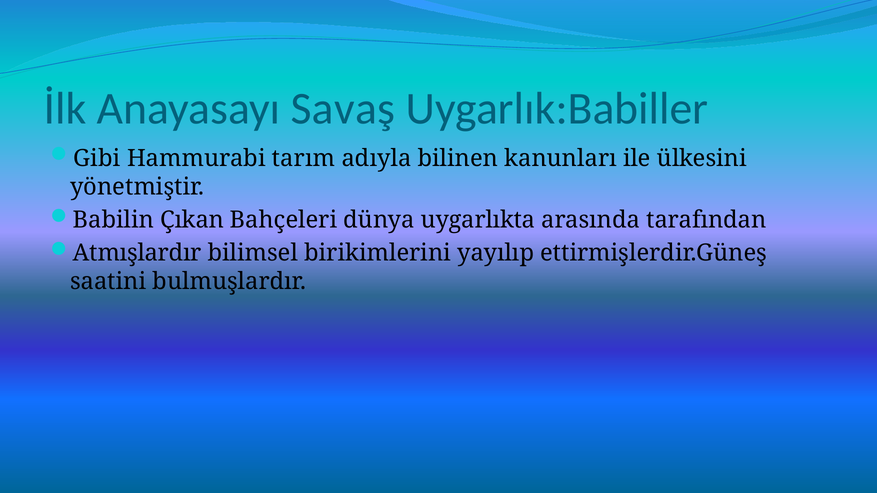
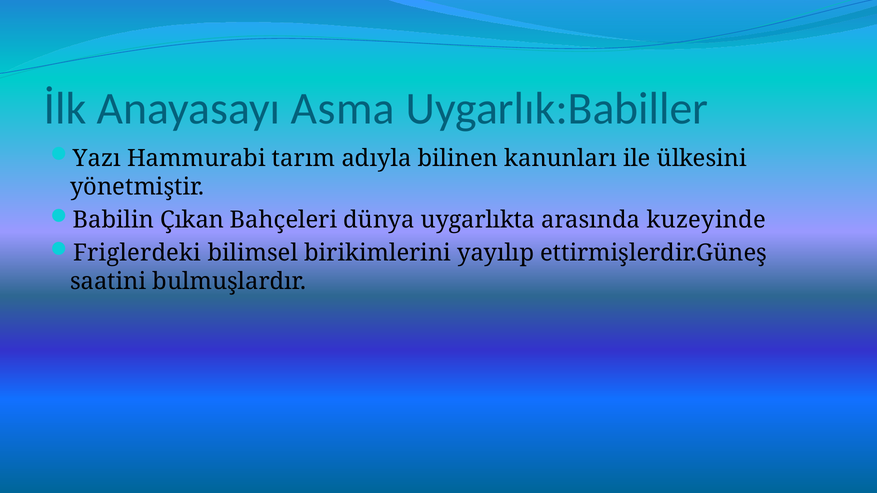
Savaş: Savaş -> Asma
Gibi: Gibi -> Yazı
tarafından: tarafından -> kuzeyinde
Atmışlardır: Atmışlardır -> Friglerdeki
